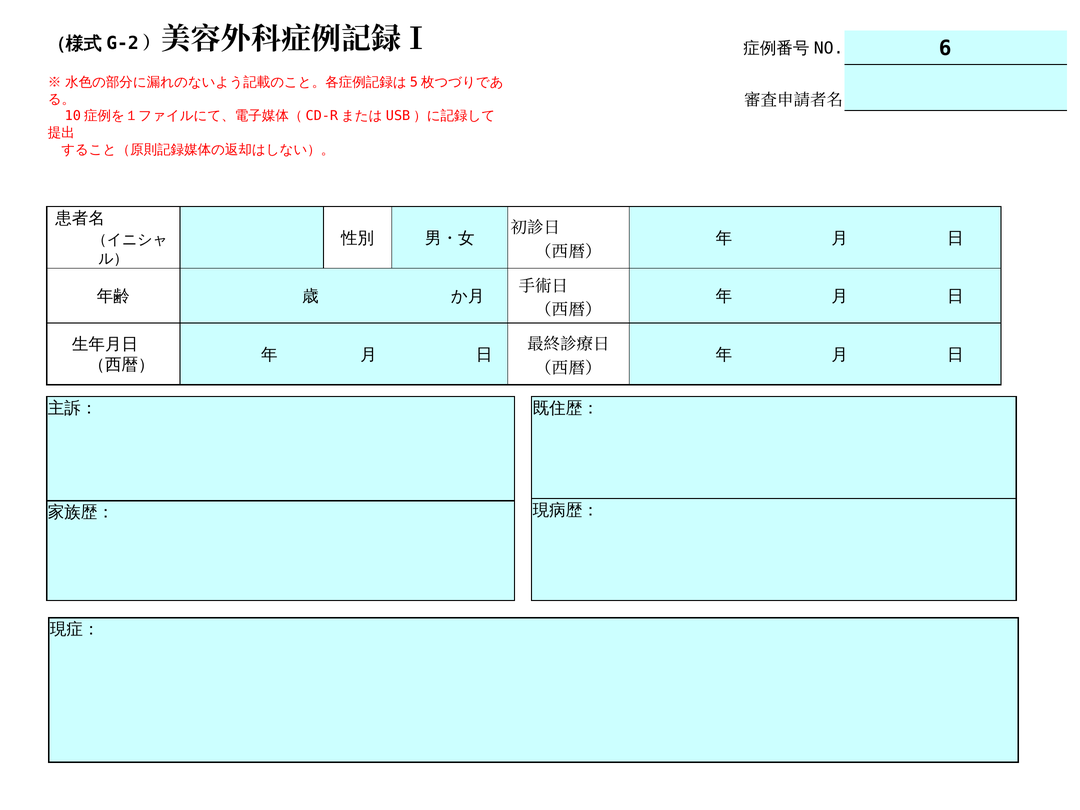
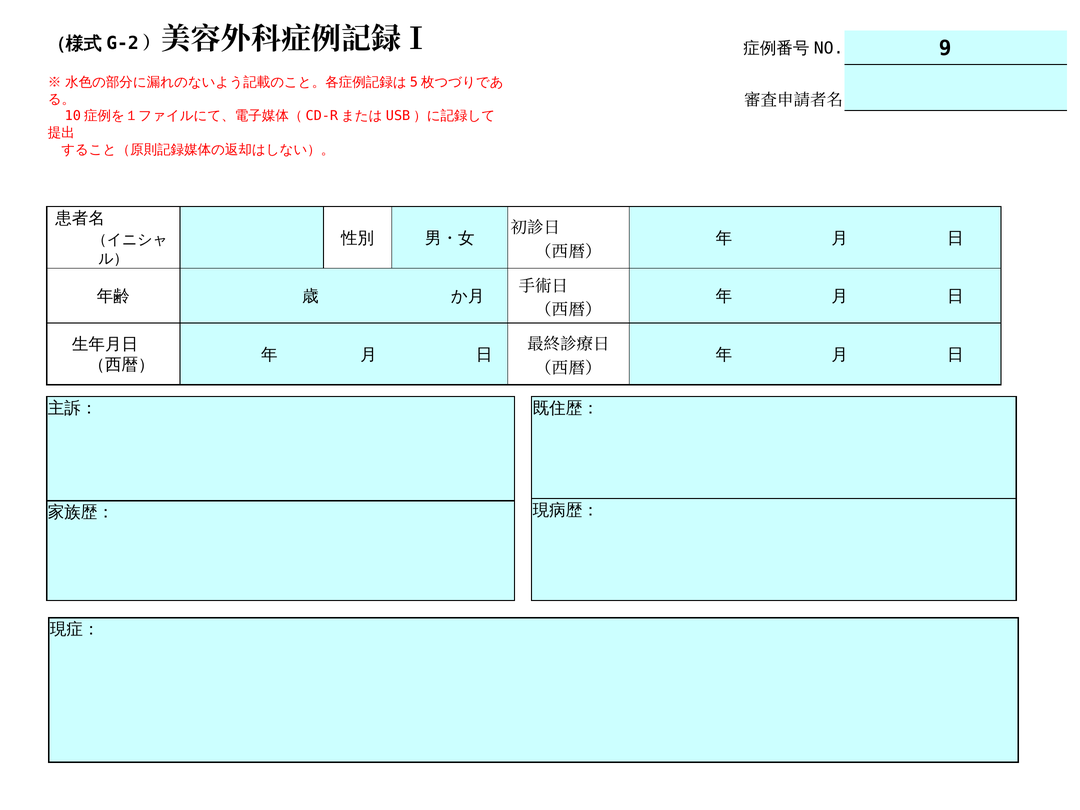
6: 6 -> 9
